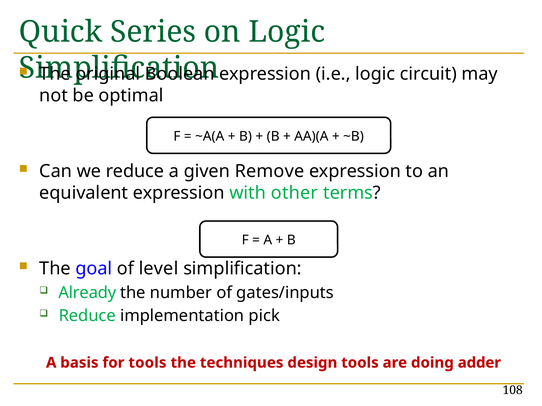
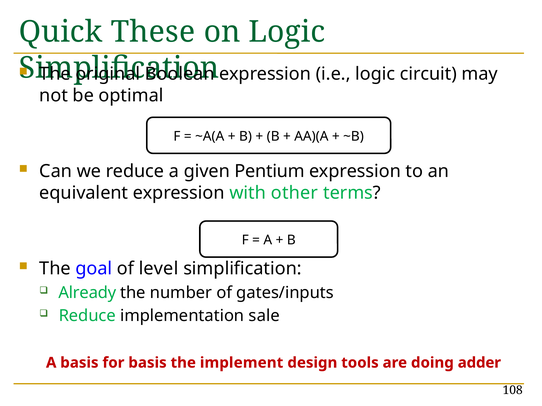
Series: Series -> These
Remove: Remove -> Pentium
pick: pick -> sale
for tools: tools -> basis
techniques: techniques -> implement
